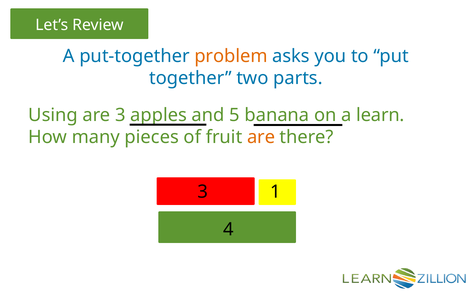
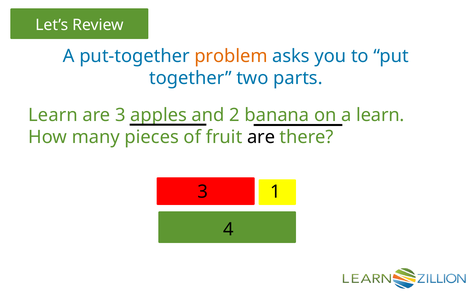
Using at (53, 115): Using -> Learn
5: 5 -> 2
are at (261, 137) colour: orange -> black
